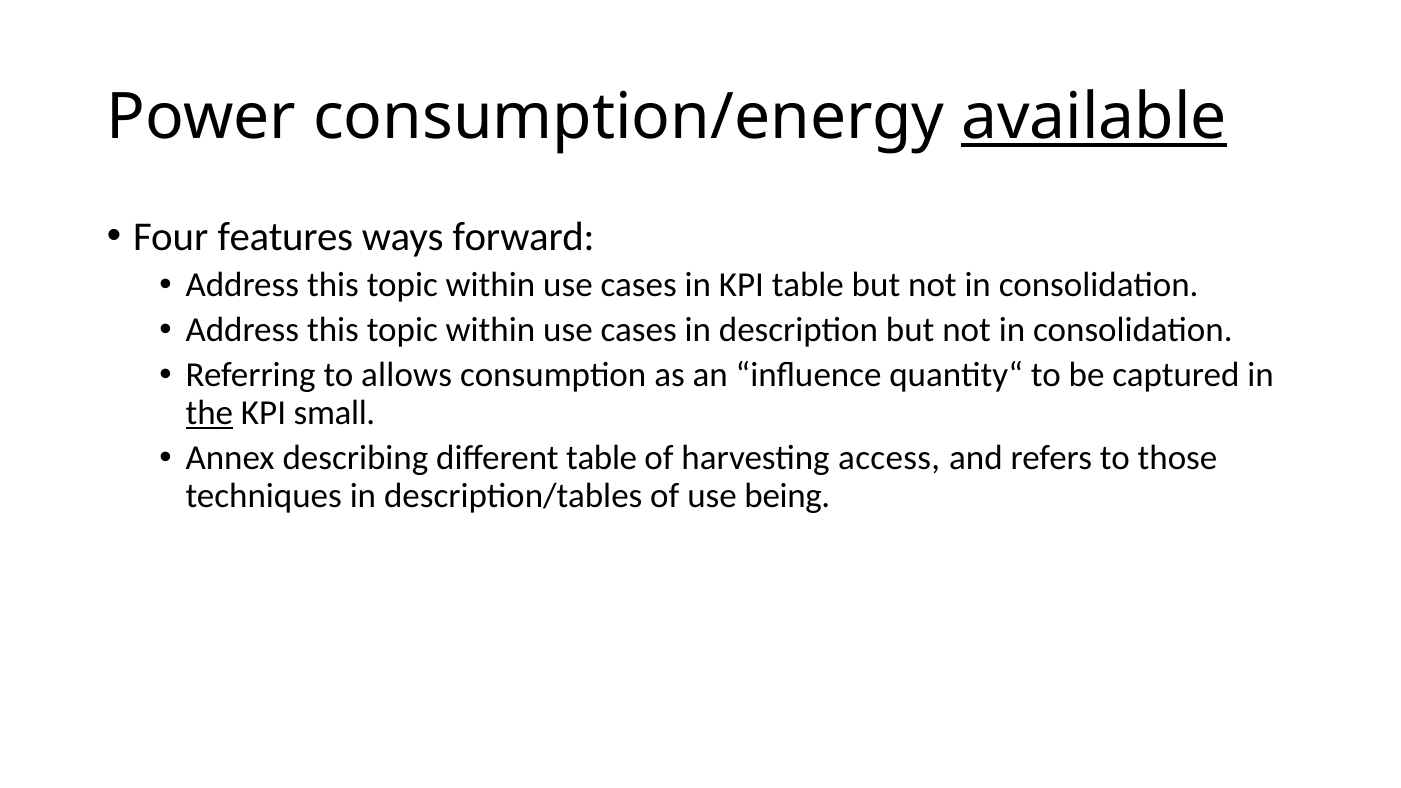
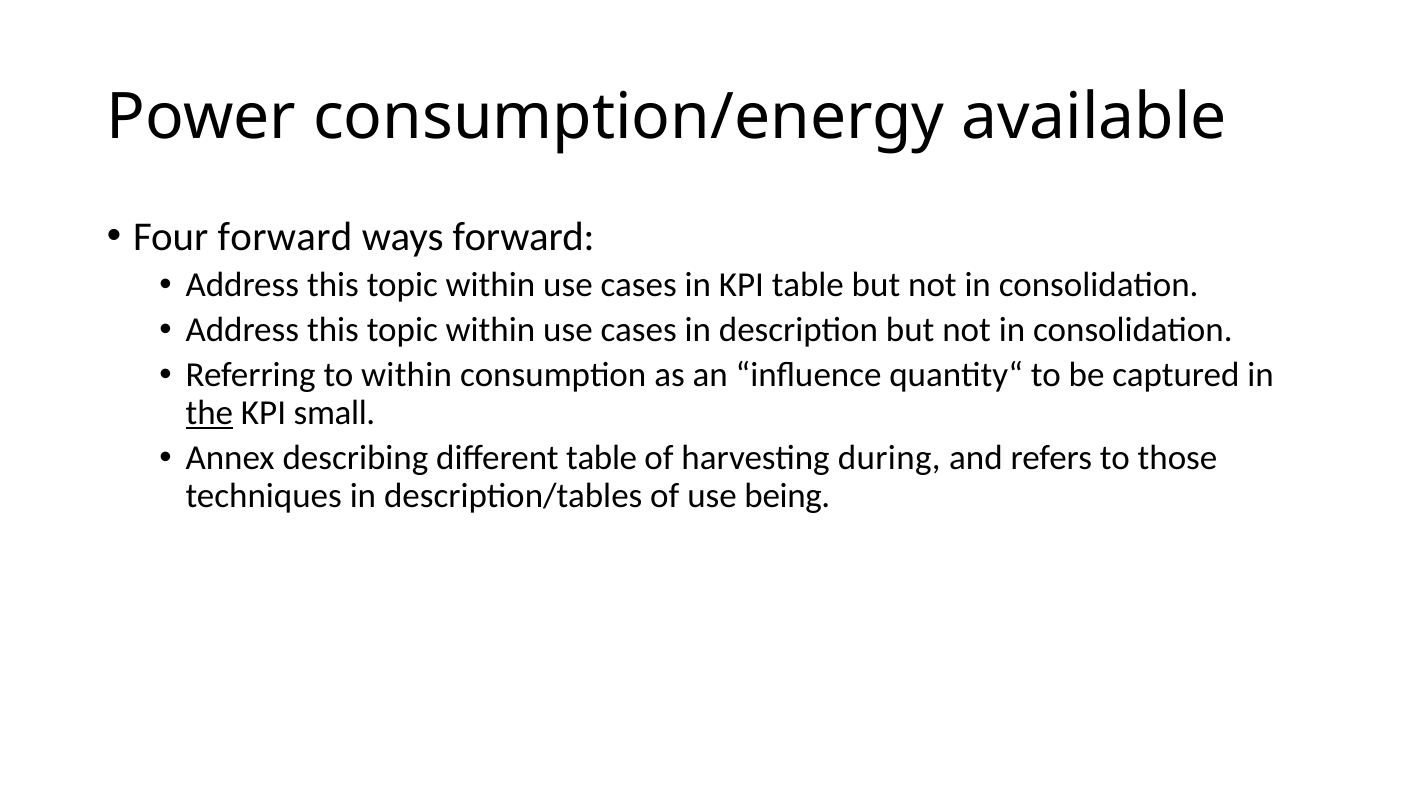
available underline: present -> none
Four features: features -> forward
to allows: allows -> within
access: access -> during
